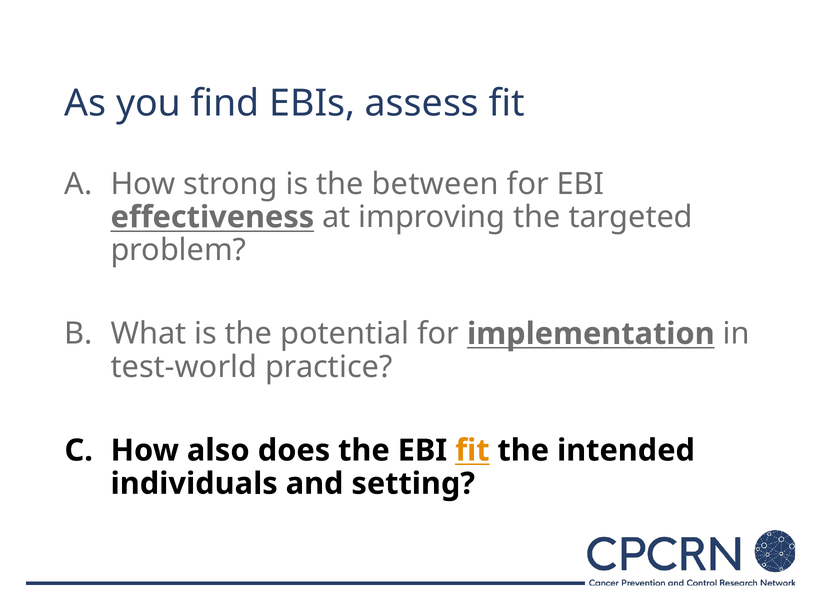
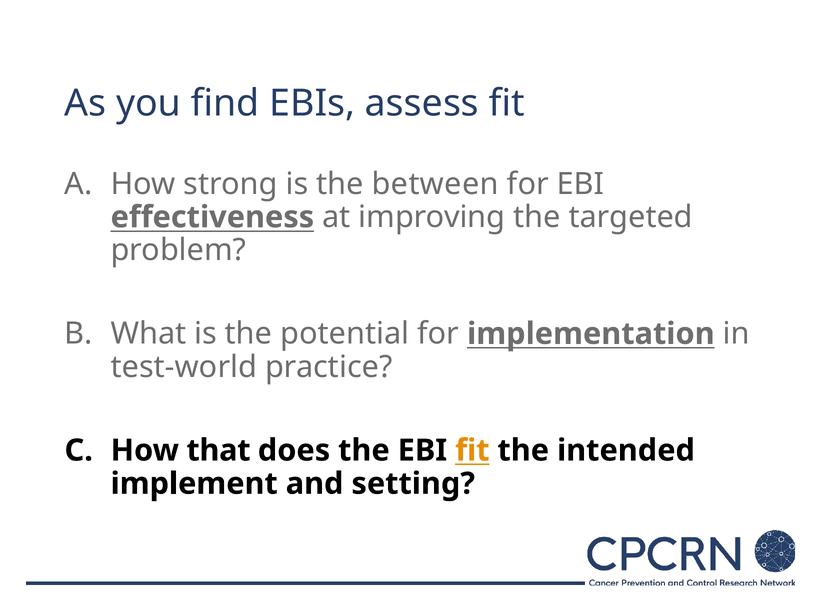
also: also -> that
individuals: individuals -> implement
